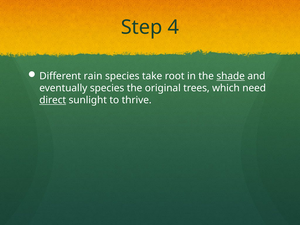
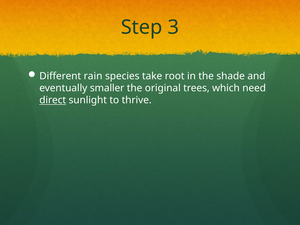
4: 4 -> 3
shade underline: present -> none
eventually species: species -> smaller
